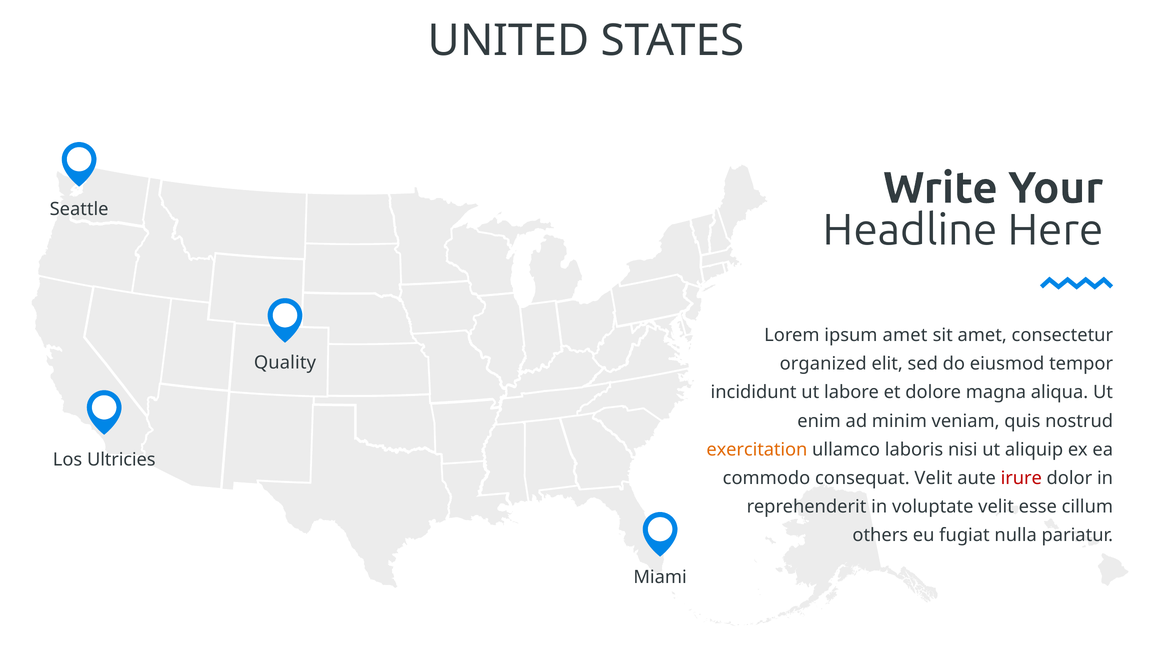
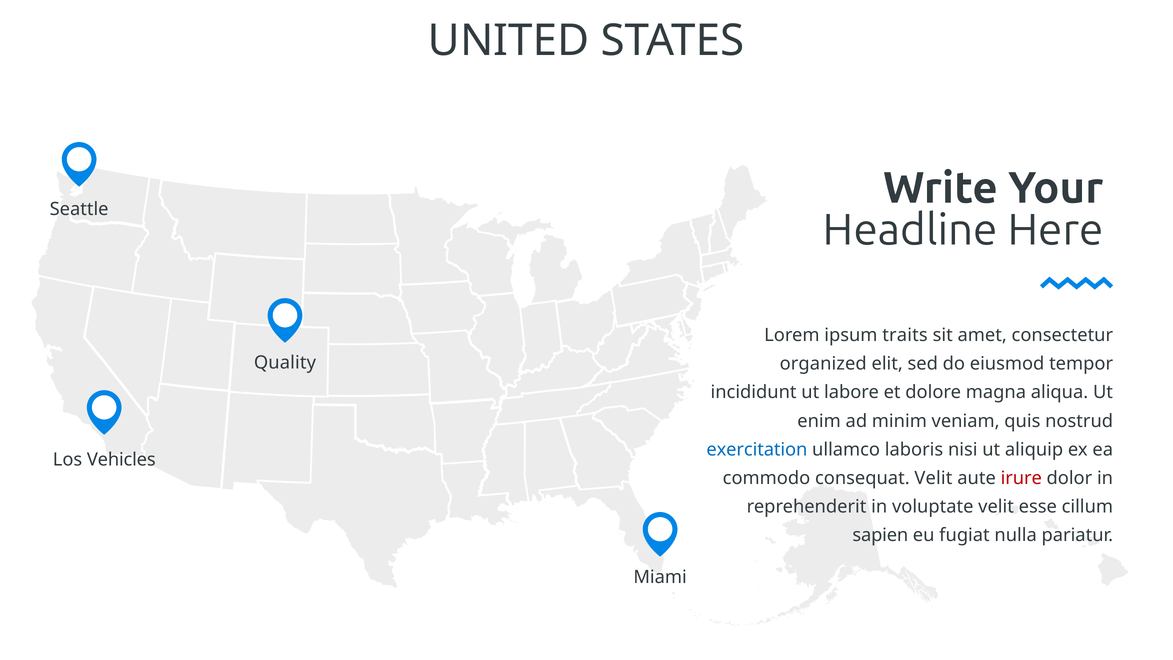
ipsum amet: amet -> traits
exercitation colour: orange -> blue
Ultricies: Ultricies -> Vehicles
others: others -> sapien
